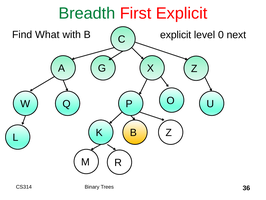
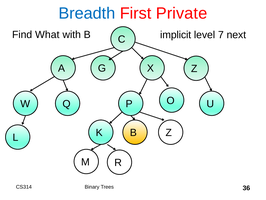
Breadth colour: green -> blue
First Explicit: Explicit -> Private
explicit at (176, 35): explicit -> implicit
0: 0 -> 7
